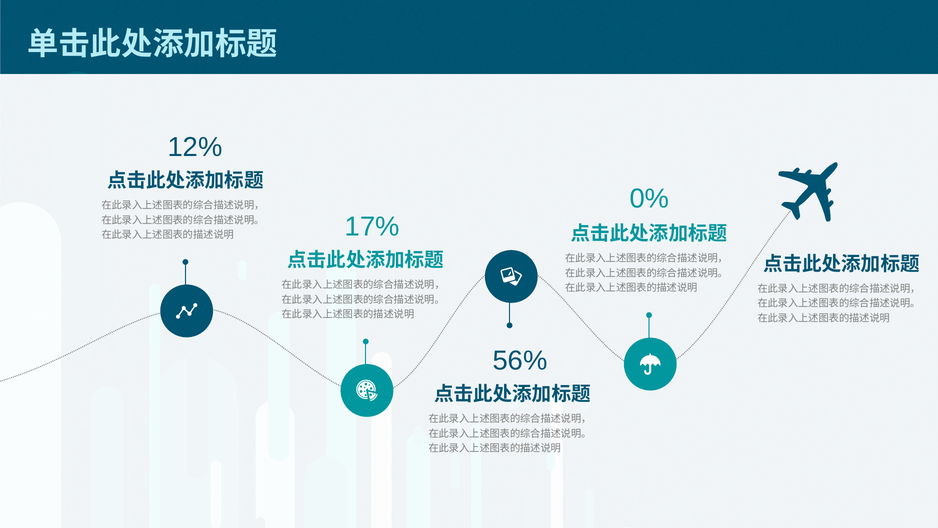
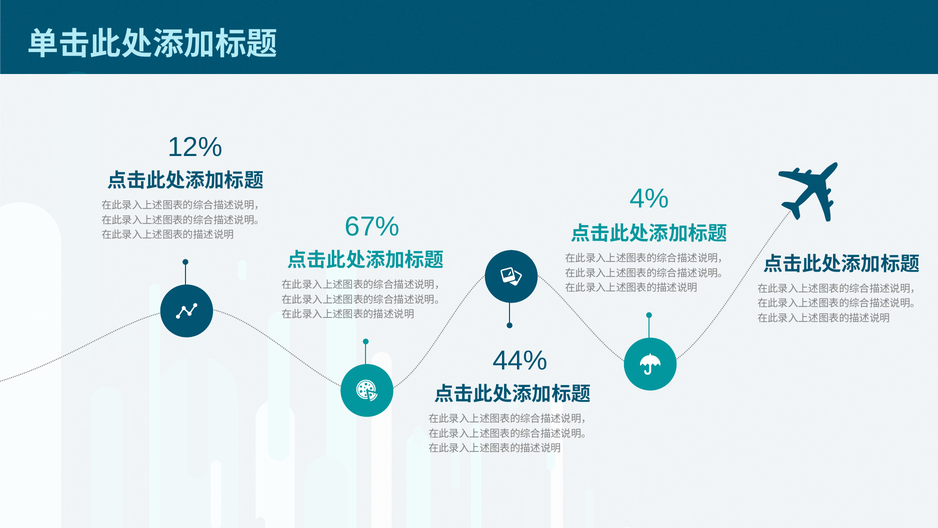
0%: 0% -> 4%
17%: 17% -> 67%
56%: 56% -> 44%
